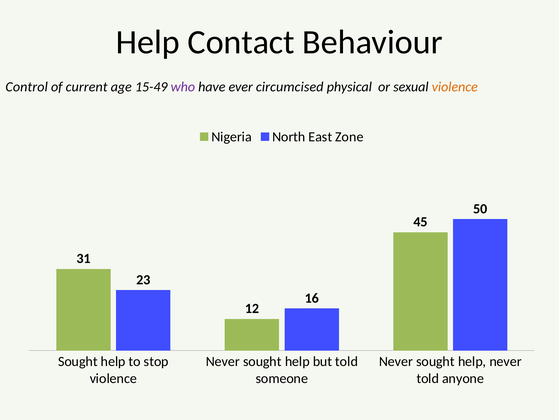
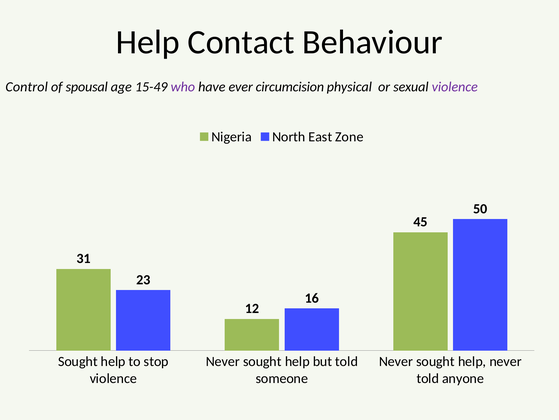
current: current -> spousal
circumcised: circumcised -> circumcision
violence at (455, 87) colour: orange -> purple
